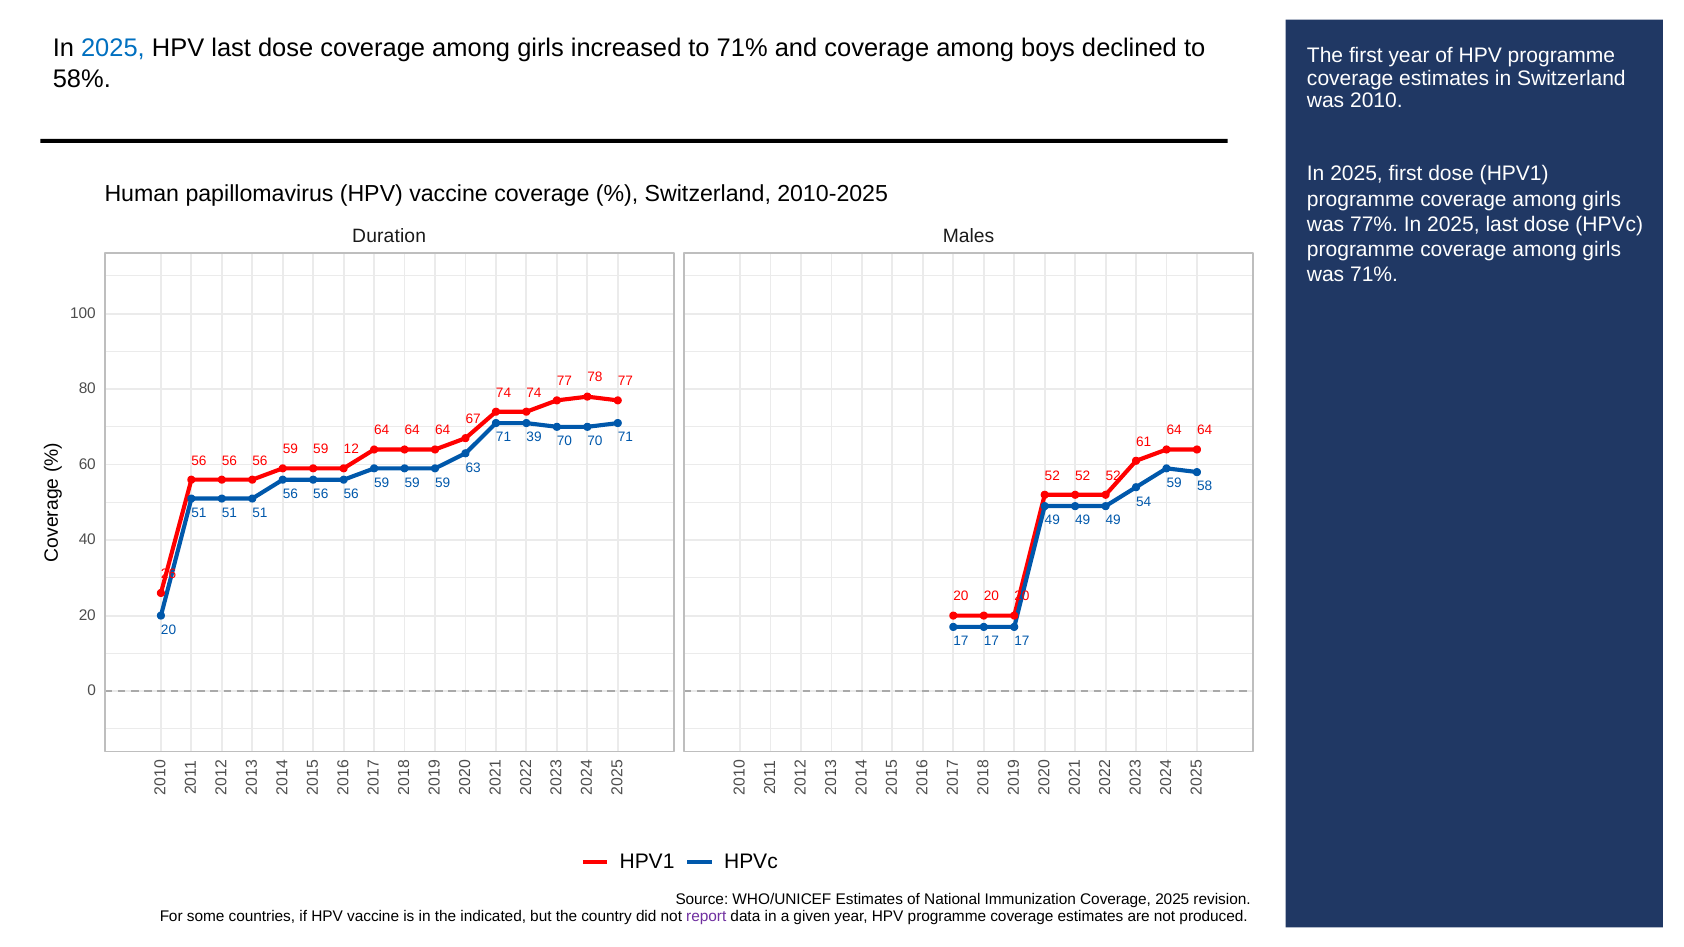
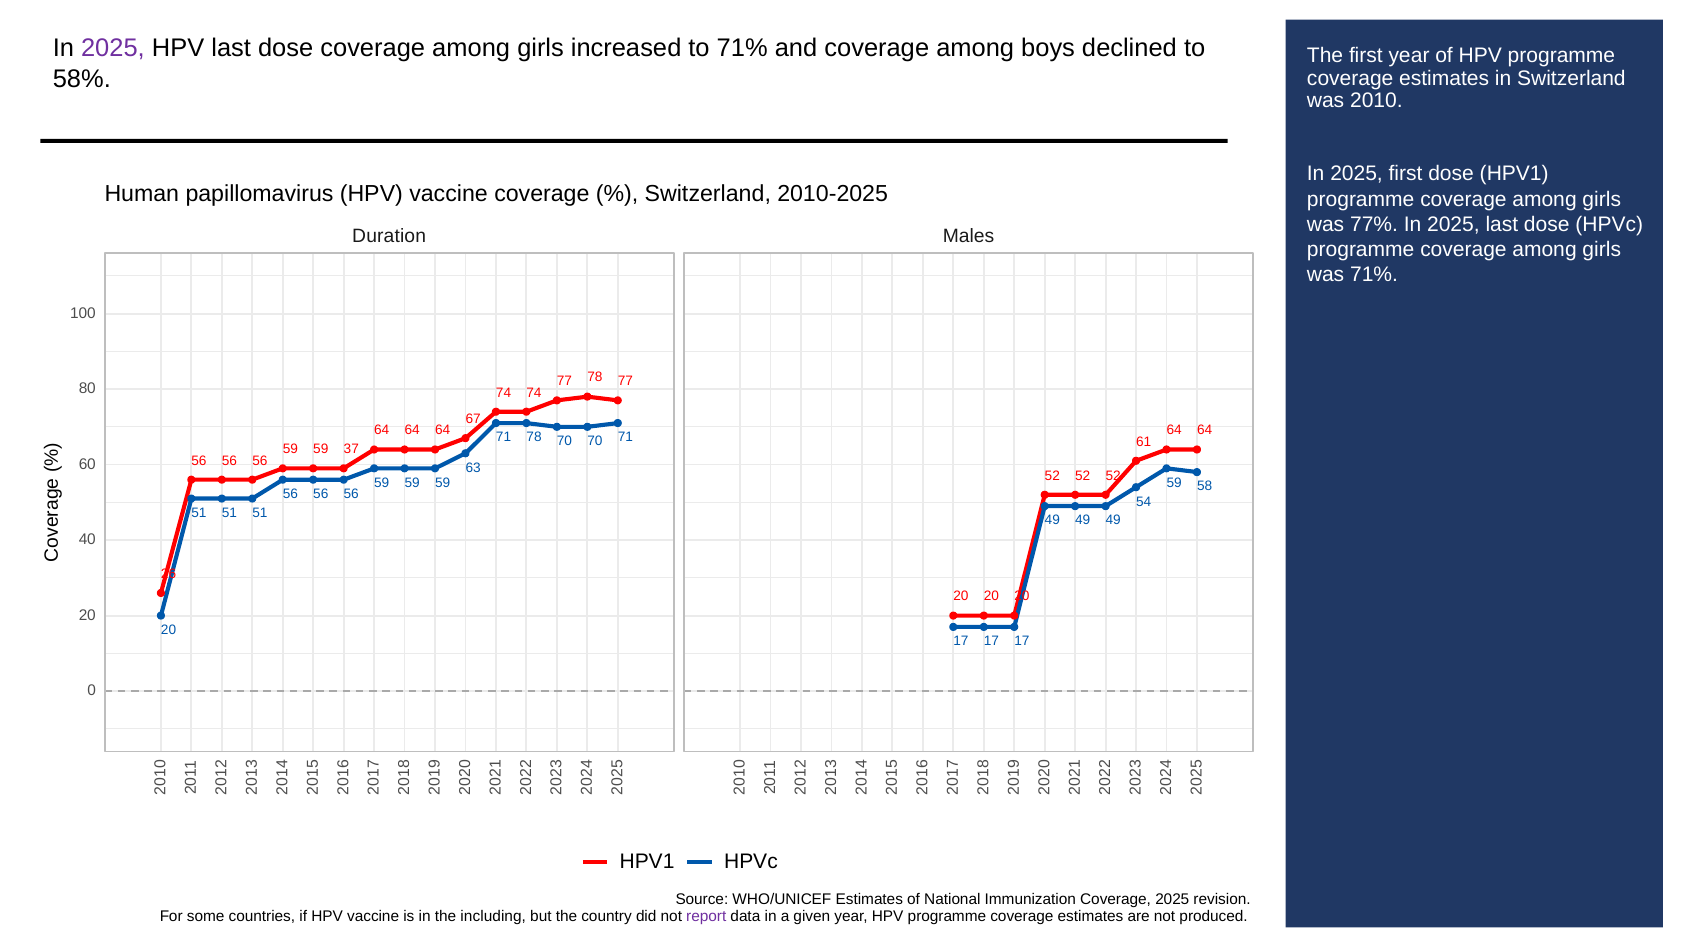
2025 at (113, 49) colour: blue -> purple
71 39: 39 -> 78
12: 12 -> 37
indicated: indicated -> including
